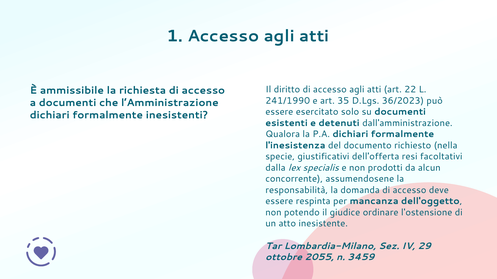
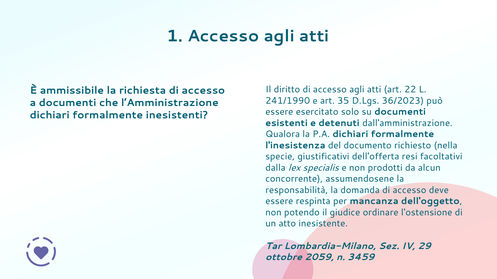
2055: 2055 -> 2059
